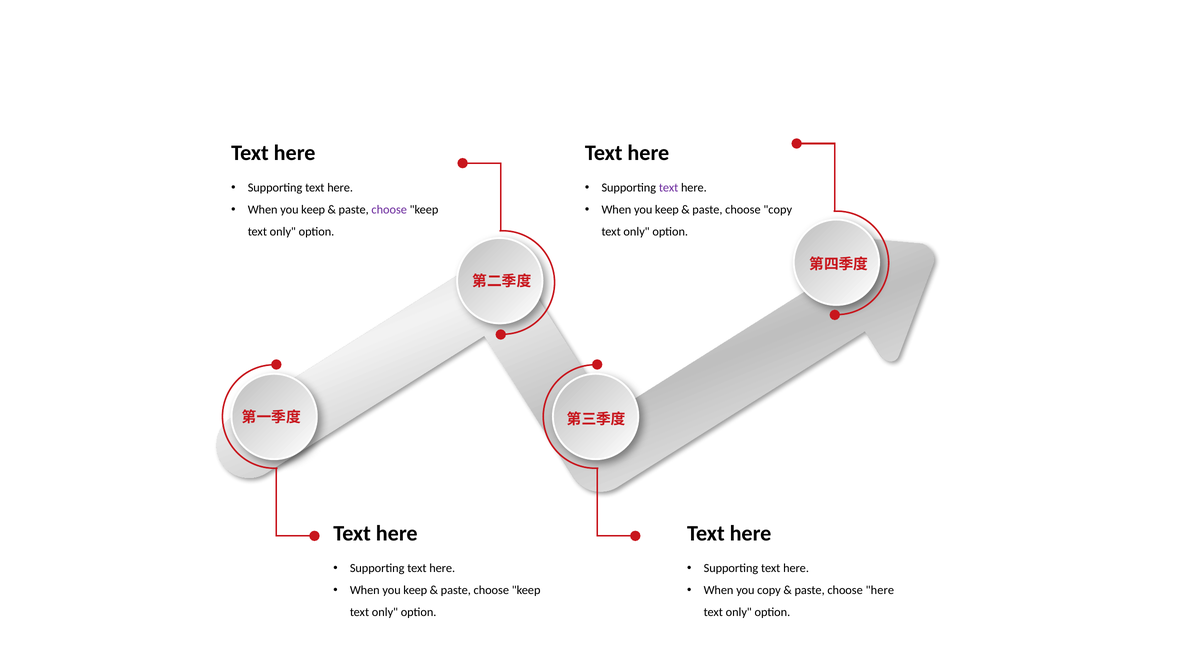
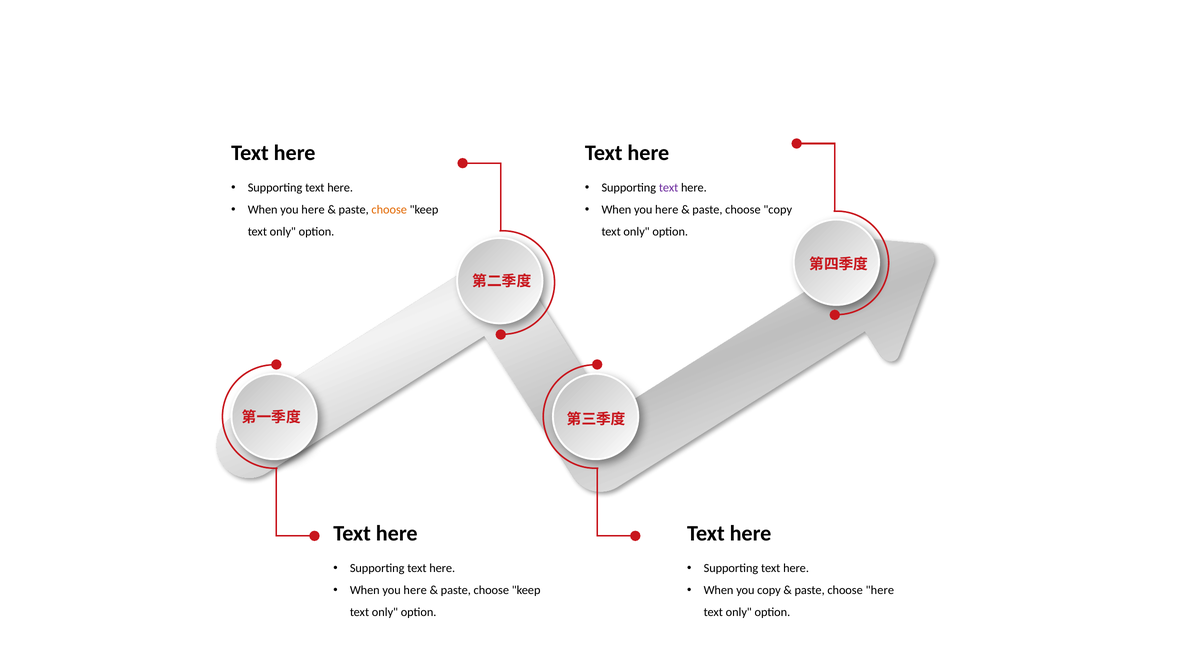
keep at (313, 210): keep -> here
choose at (389, 210) colour: purple -> orange
keep at (667, 210): keep -> here
keep at (415, 590): keep -> here
